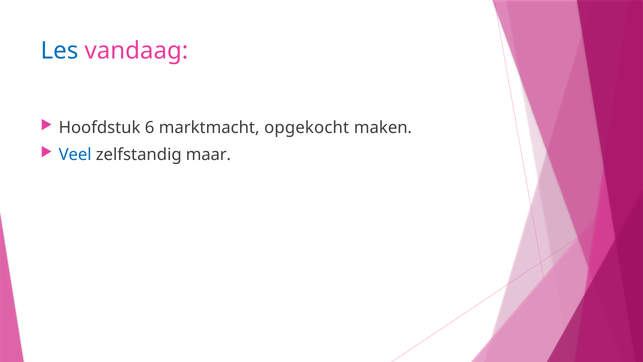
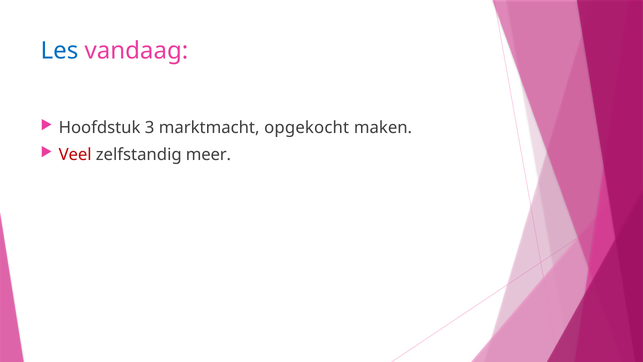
6: 6 -> 3
Veel colour: blue -> red
maar: maar -> meer
